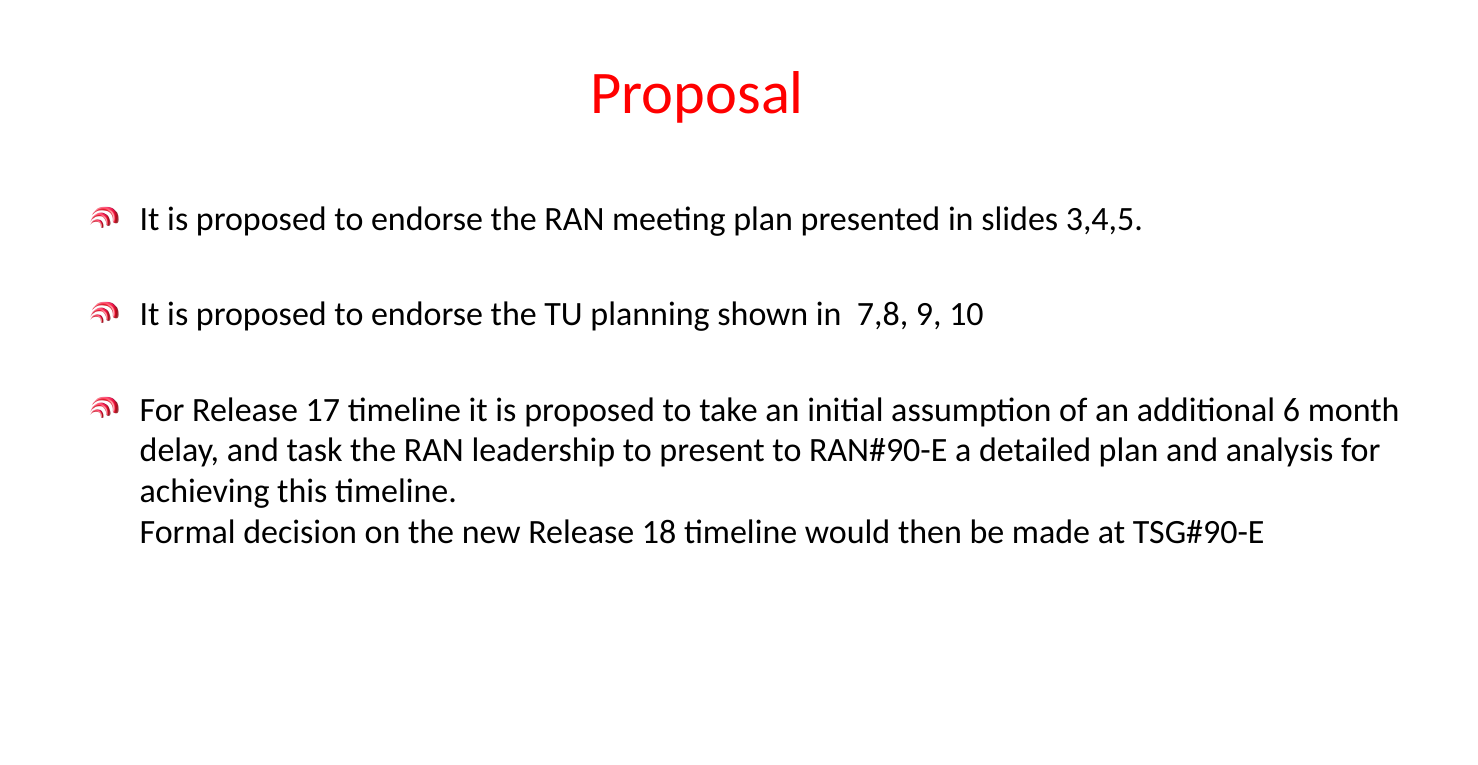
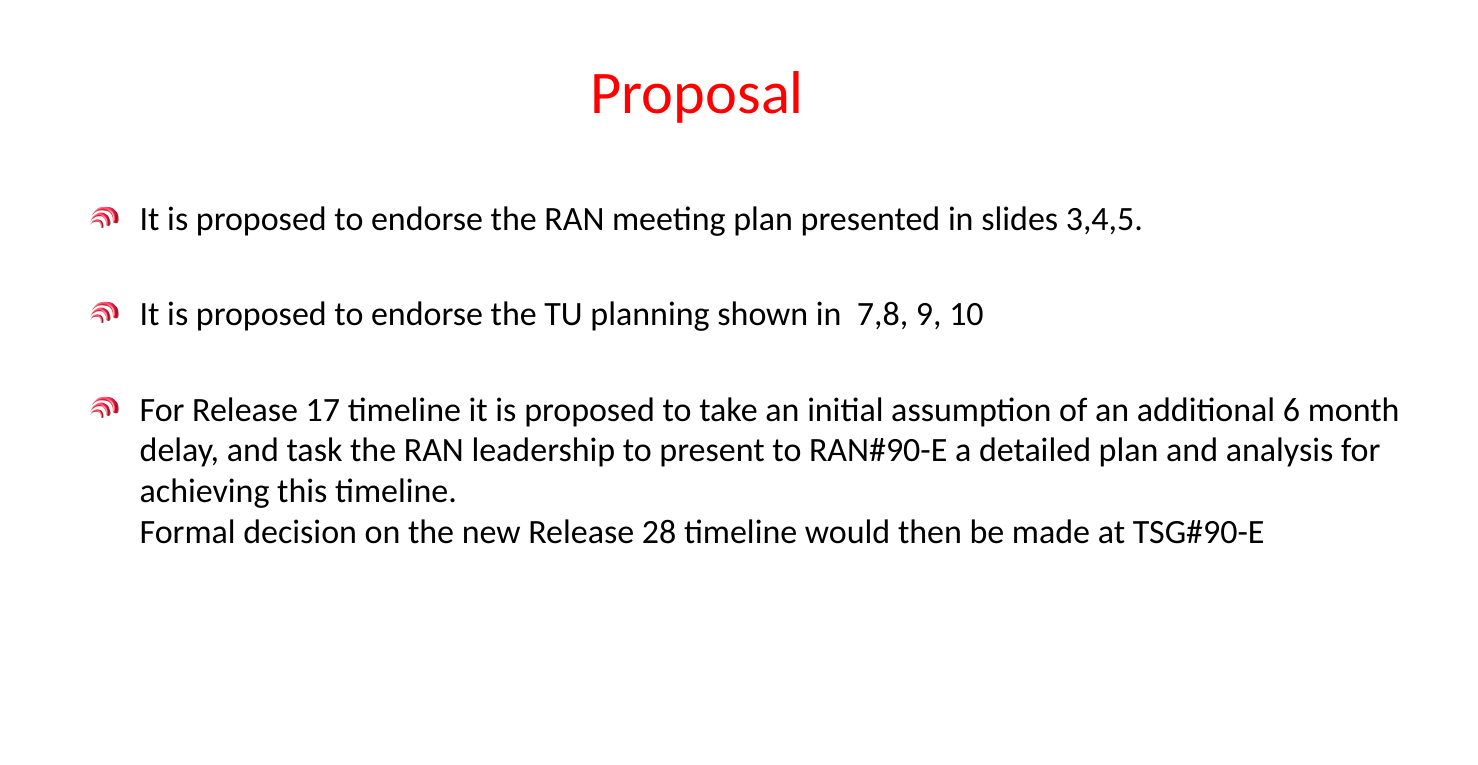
18: 18 -> 28
